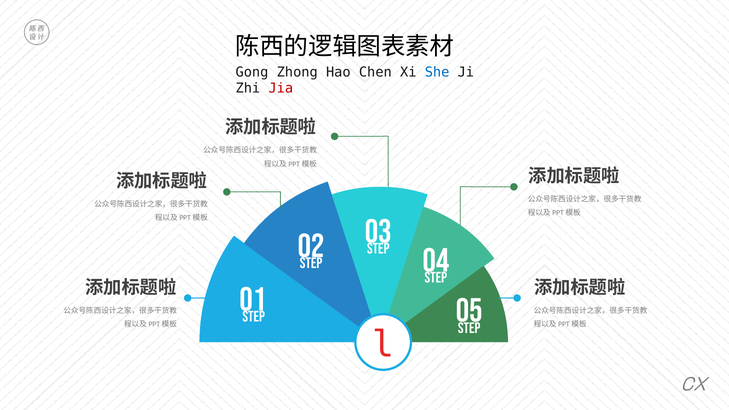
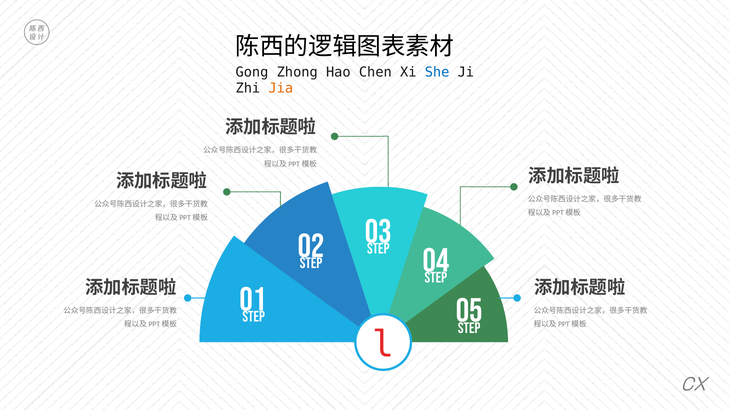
Jia colour: red -> orange
